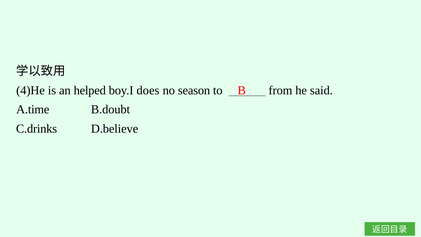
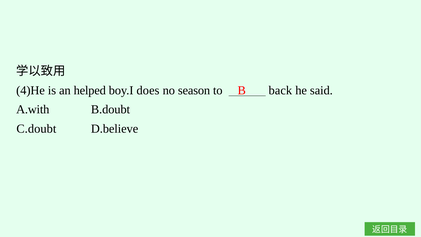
from: from -> back
A.time: A.time -> A.with
C.drinks: C.drinks -> C.doubt
